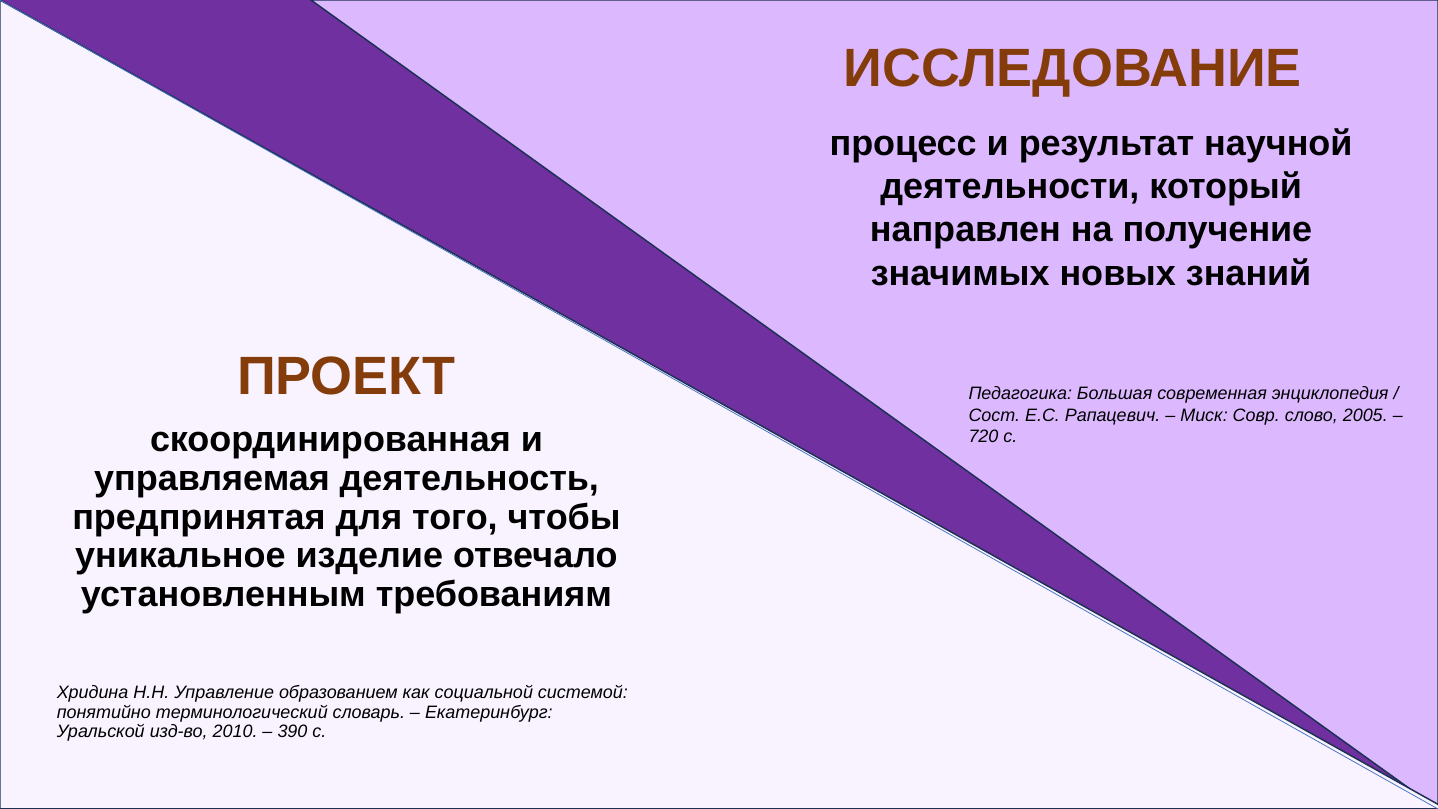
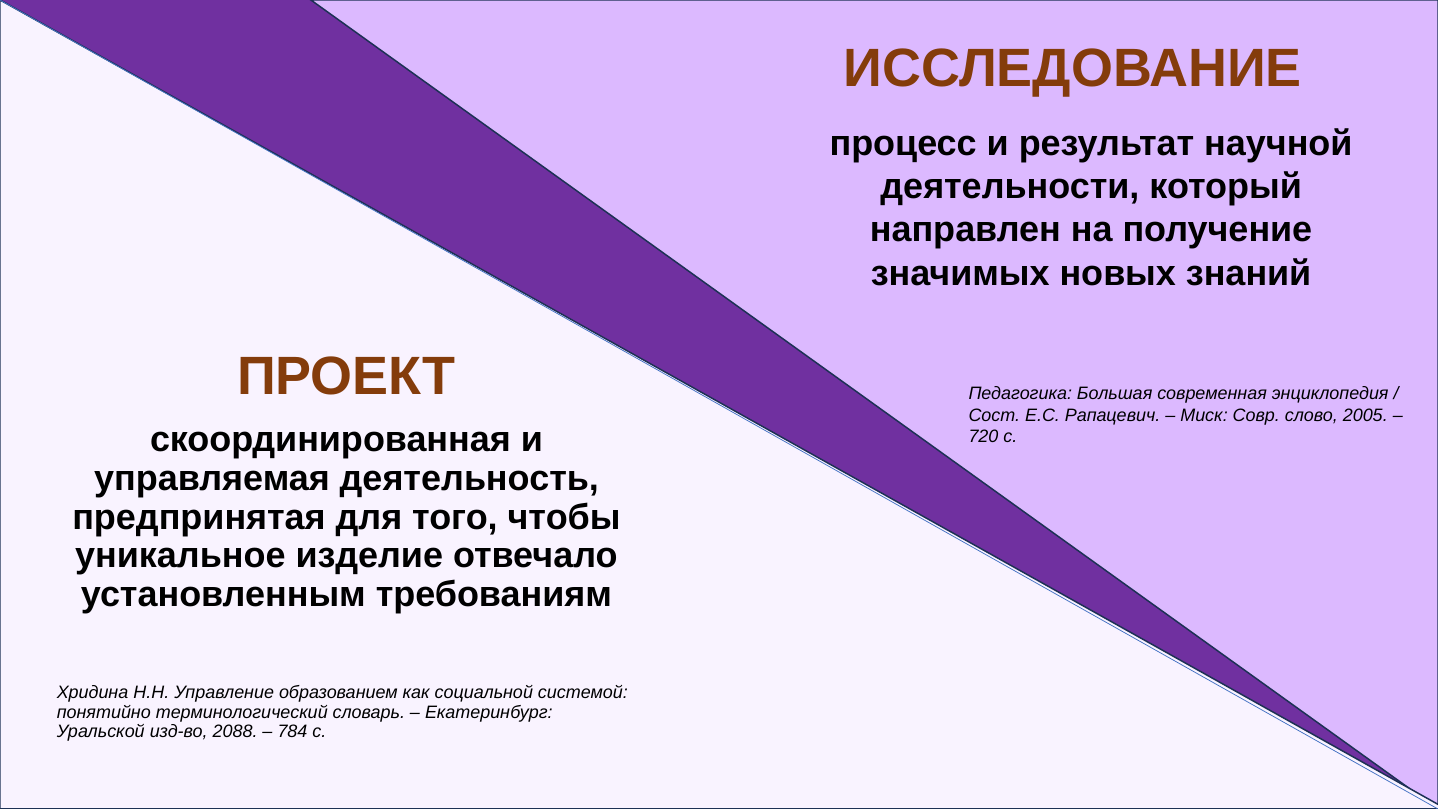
2010: 2010 -> 2088
390: 390 -> 784
